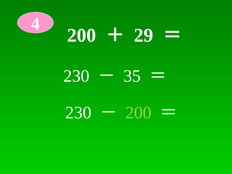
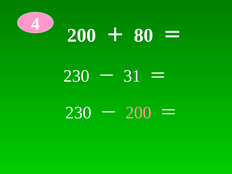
29: 29 -> 80
35: 35 -> 31
200 at (138, 113) colour: light green -> pink
